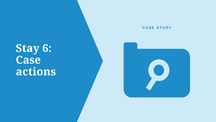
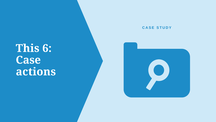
Stay: Stay -> This
